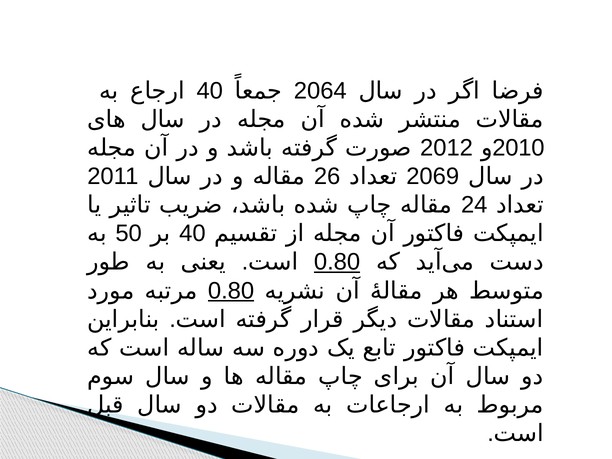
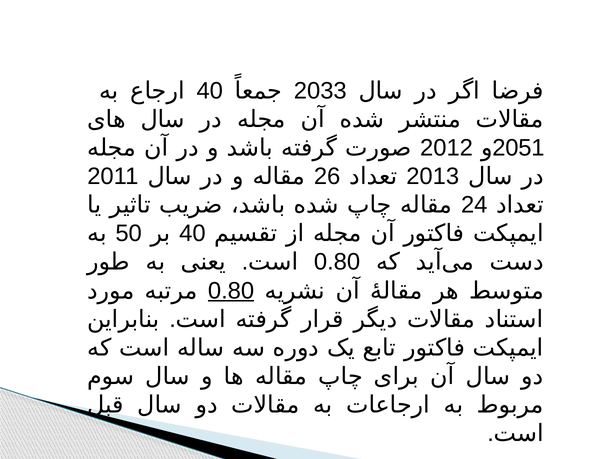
2064: 2064 -> 2033
2010: 2010 -> 2051
2069: 2069 -> 2013
0.80 at (337, 262) underline: present -> none
